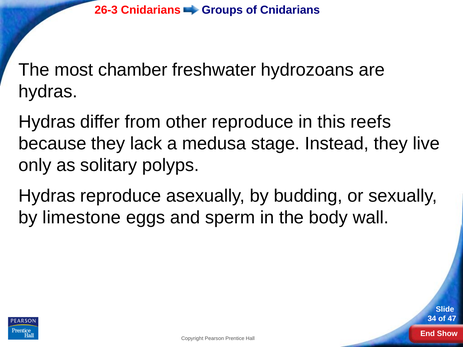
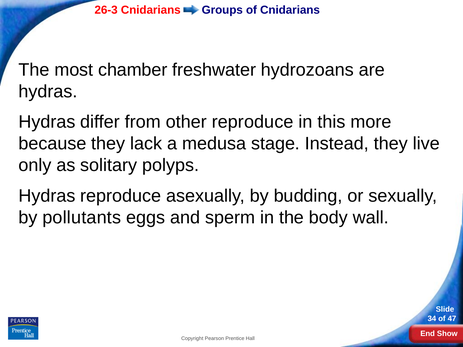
reefs: reefs -> more
limestone: limestone -> pollutants
